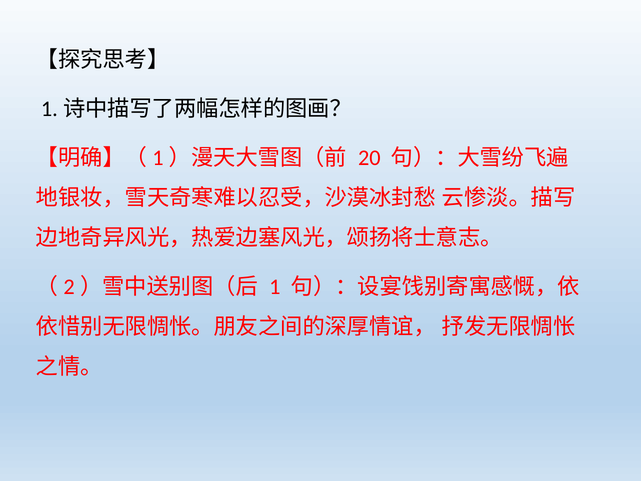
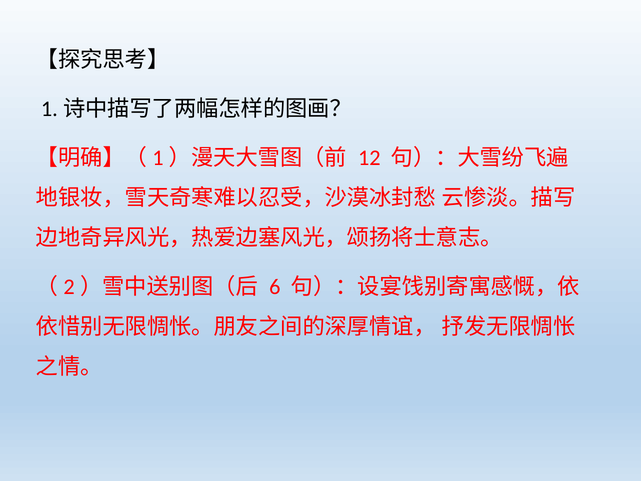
20: 20 -> 12
1 at (275, 287): 1 -> 6
